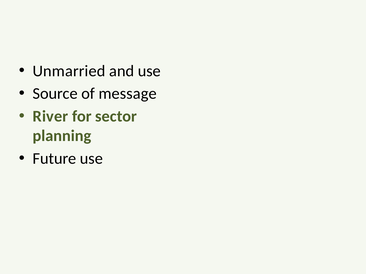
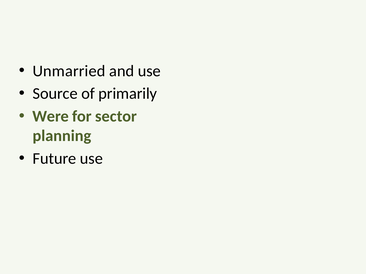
message: message -> primarily
River: River -> Were
